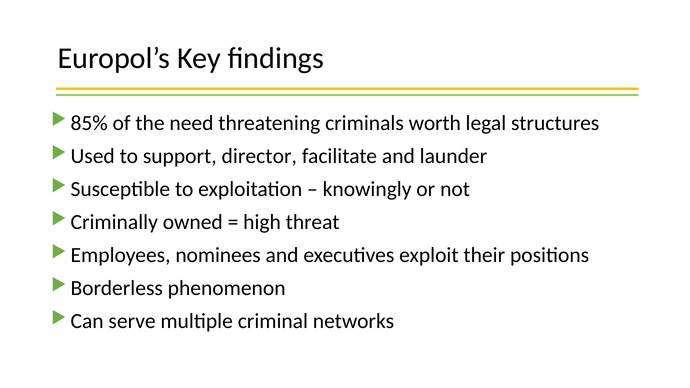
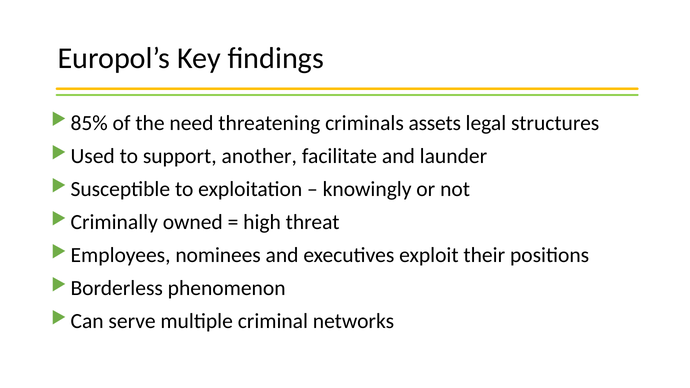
worth: worth -> assets
director: director -> another
